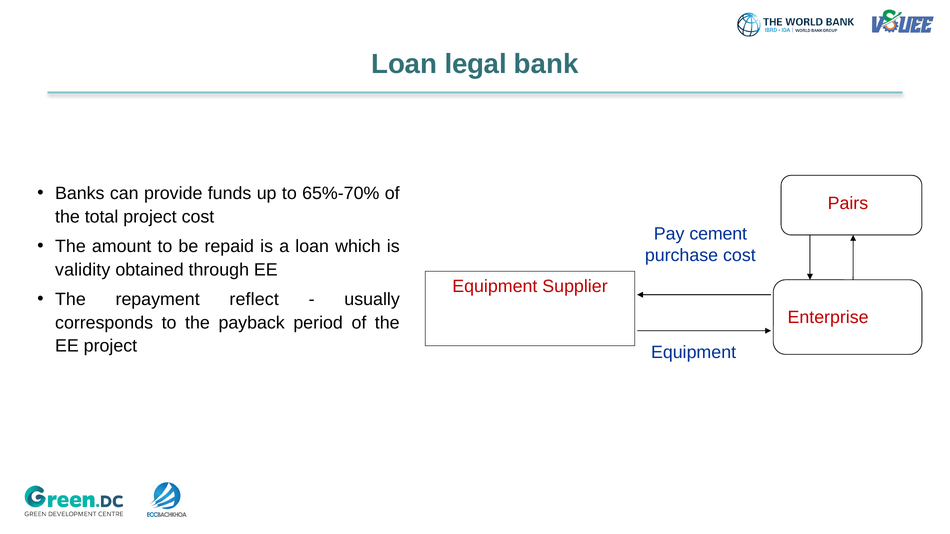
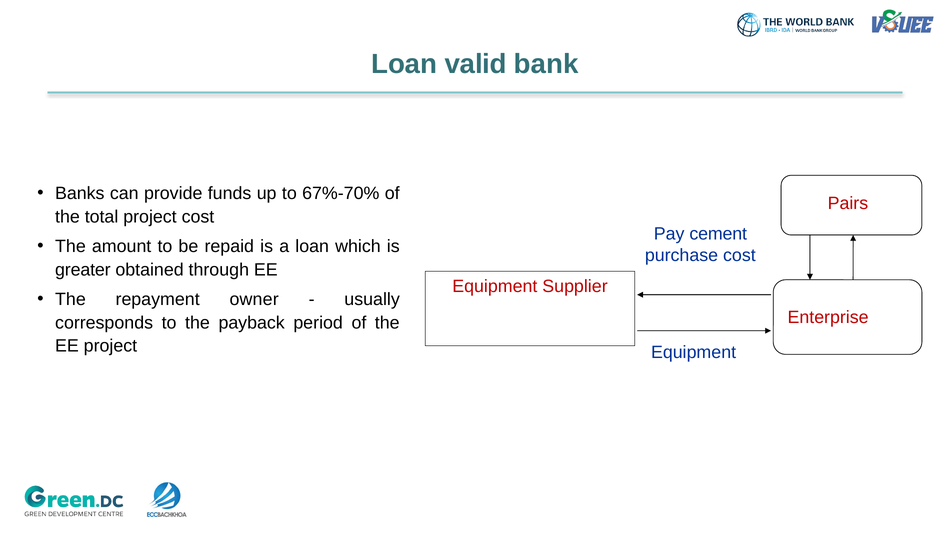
legal: legal -> valid
65%-70%: 65%-70% -> 67%-70%
validity: validity -> greater
reflect: reflect -> owner
